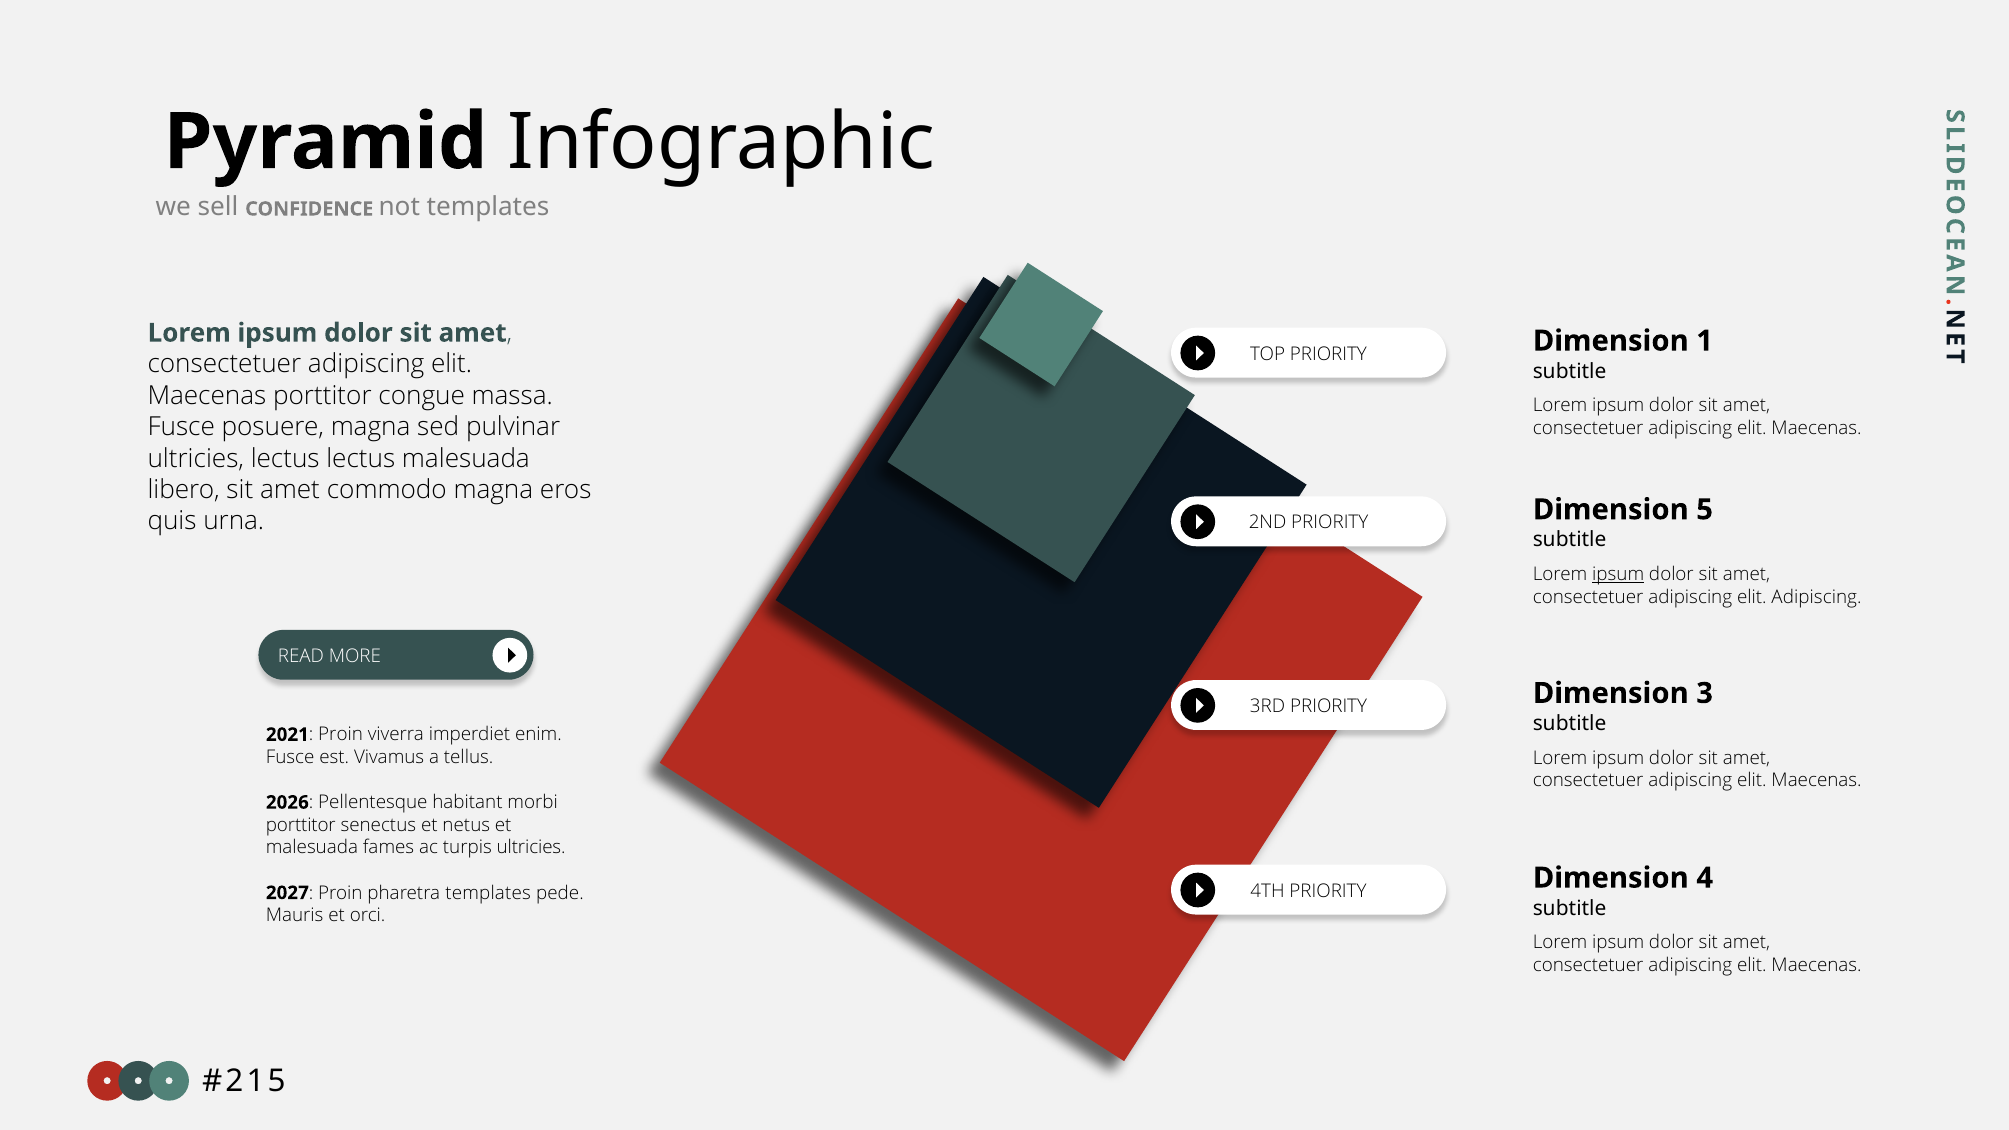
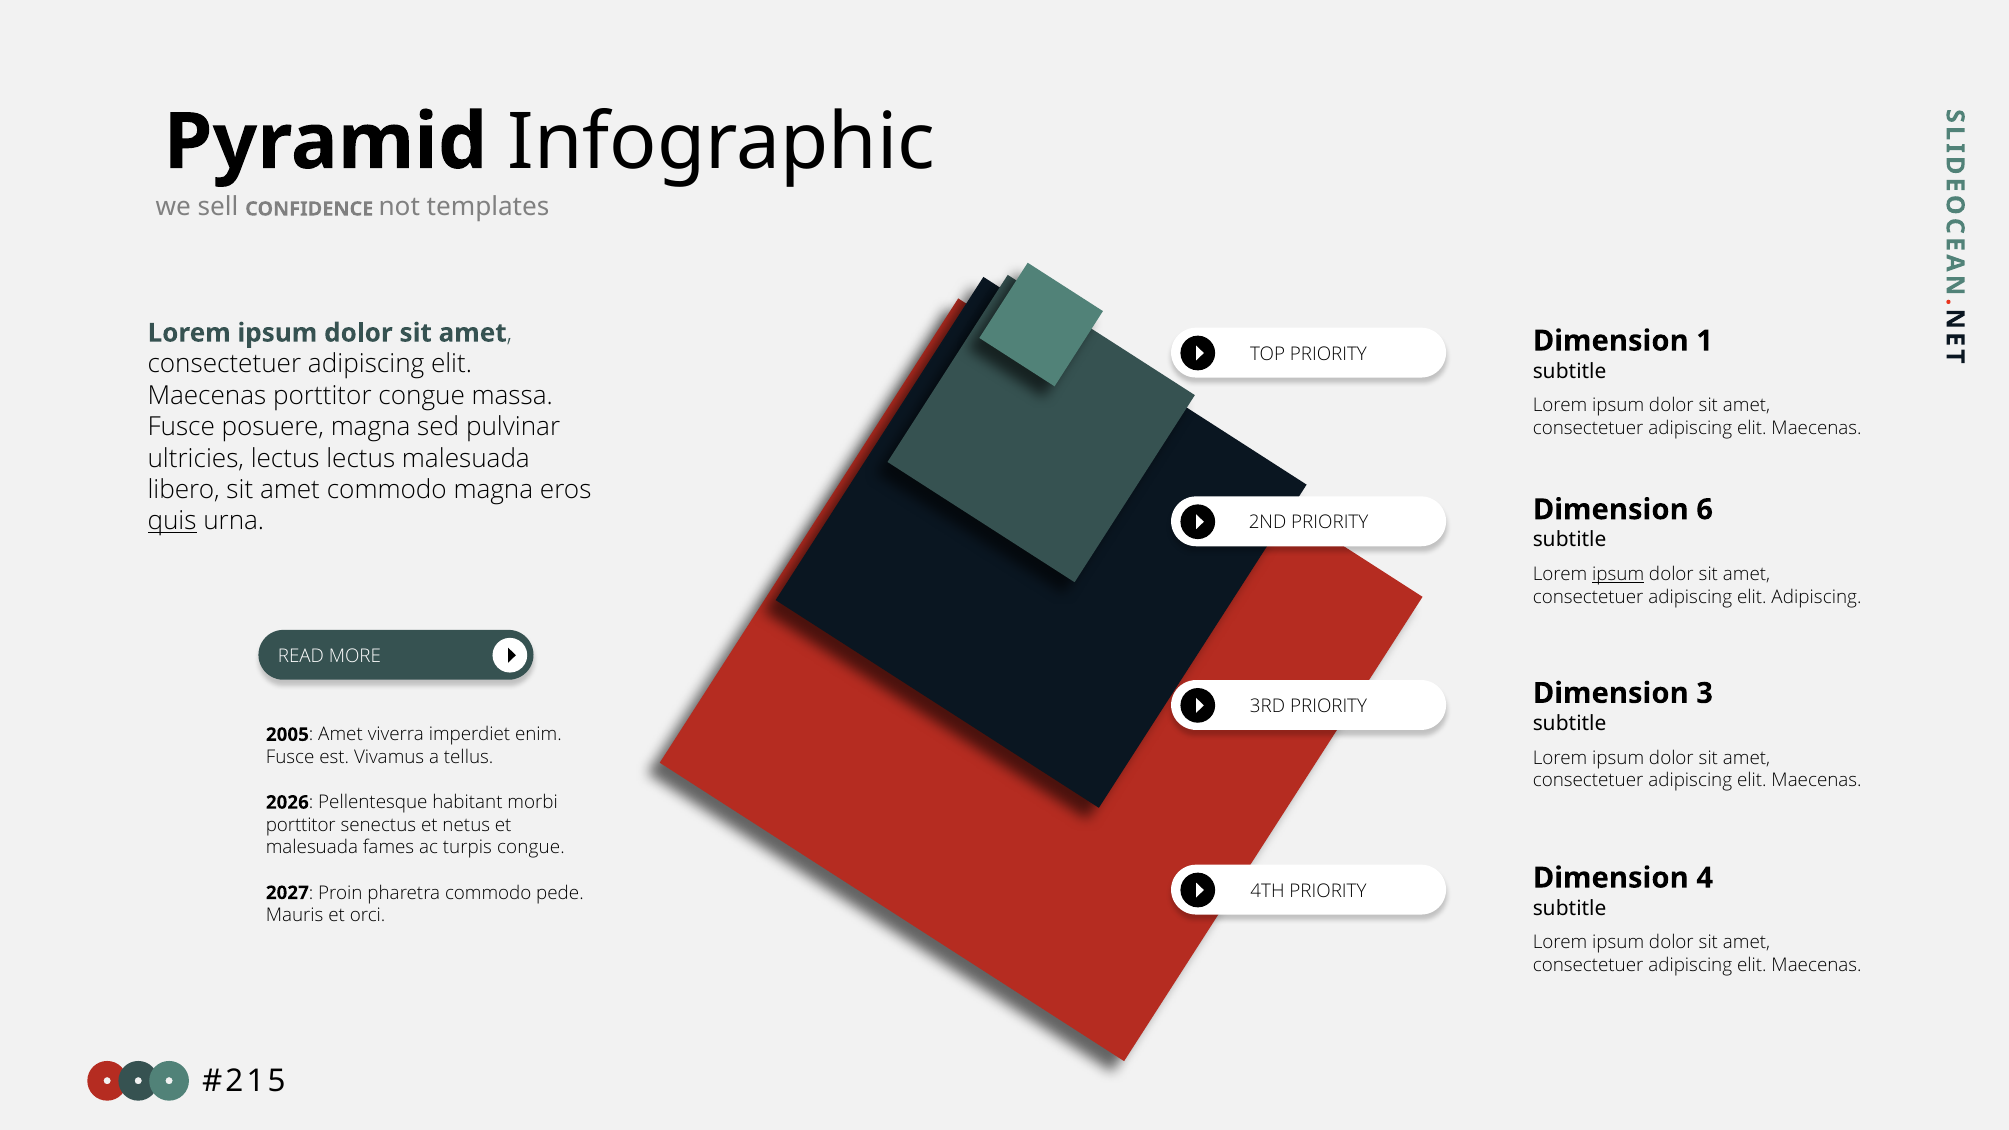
quis underline: none -> present
5: 5 -> 6
2021: 2021 -> 2005
Proin at (341, 735): Proin -> Amet
turpis ultricies: ultricies -> congue
pharetra templates: templates -> commodo
